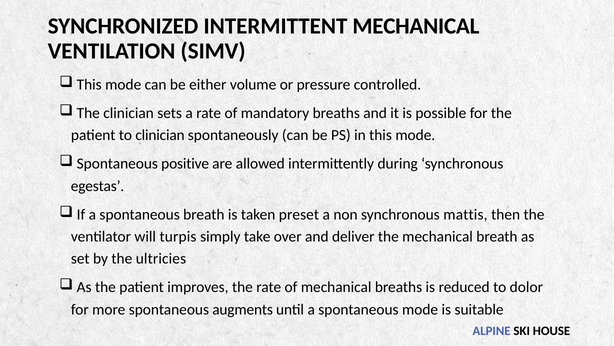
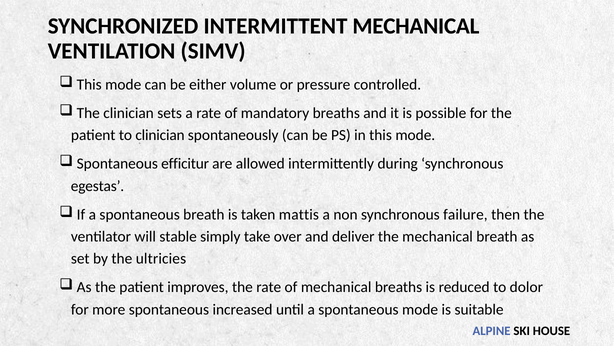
positive: positive -> efficitur
preset: preset -> mattis
mattis: mattis -> failure
turpis: turpis -> stable
augments: augments -> increased
